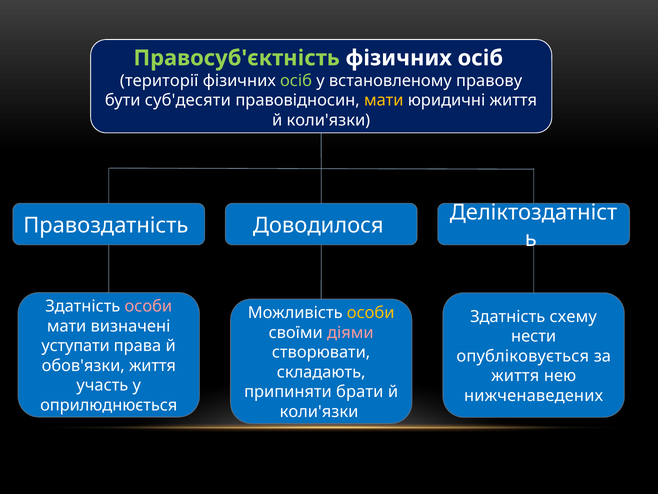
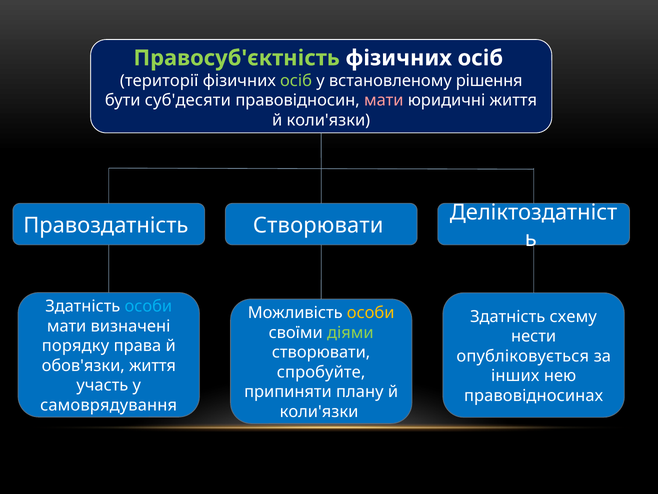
правову: правову -> рішення
мати at (384, 100) colour: yellow -> pink
Правоздатність Доводилося: Доводилося -> Створювати
особи at (148, 306) colour: pink -> light blue
діями colour: pink -> light green
уступати: уступати -> порядку
складають: складають -> спробуйте
життя at (515, 376): життя -> інших
брати: брати -> плану
нижченаведених: нижченаведених -> правовідносинах
оприлюднюється: оприлюднюється -> самоврядування
